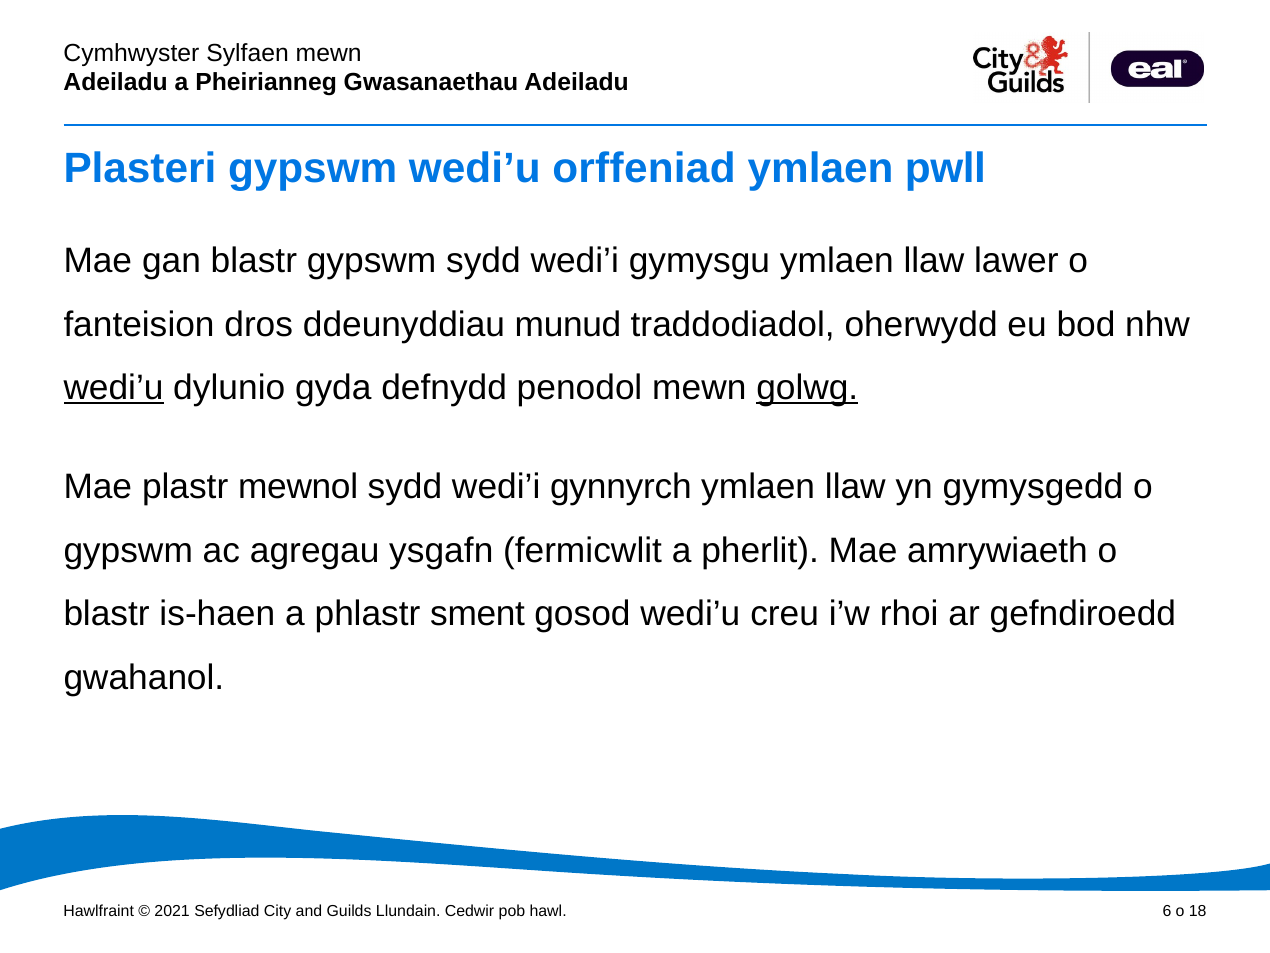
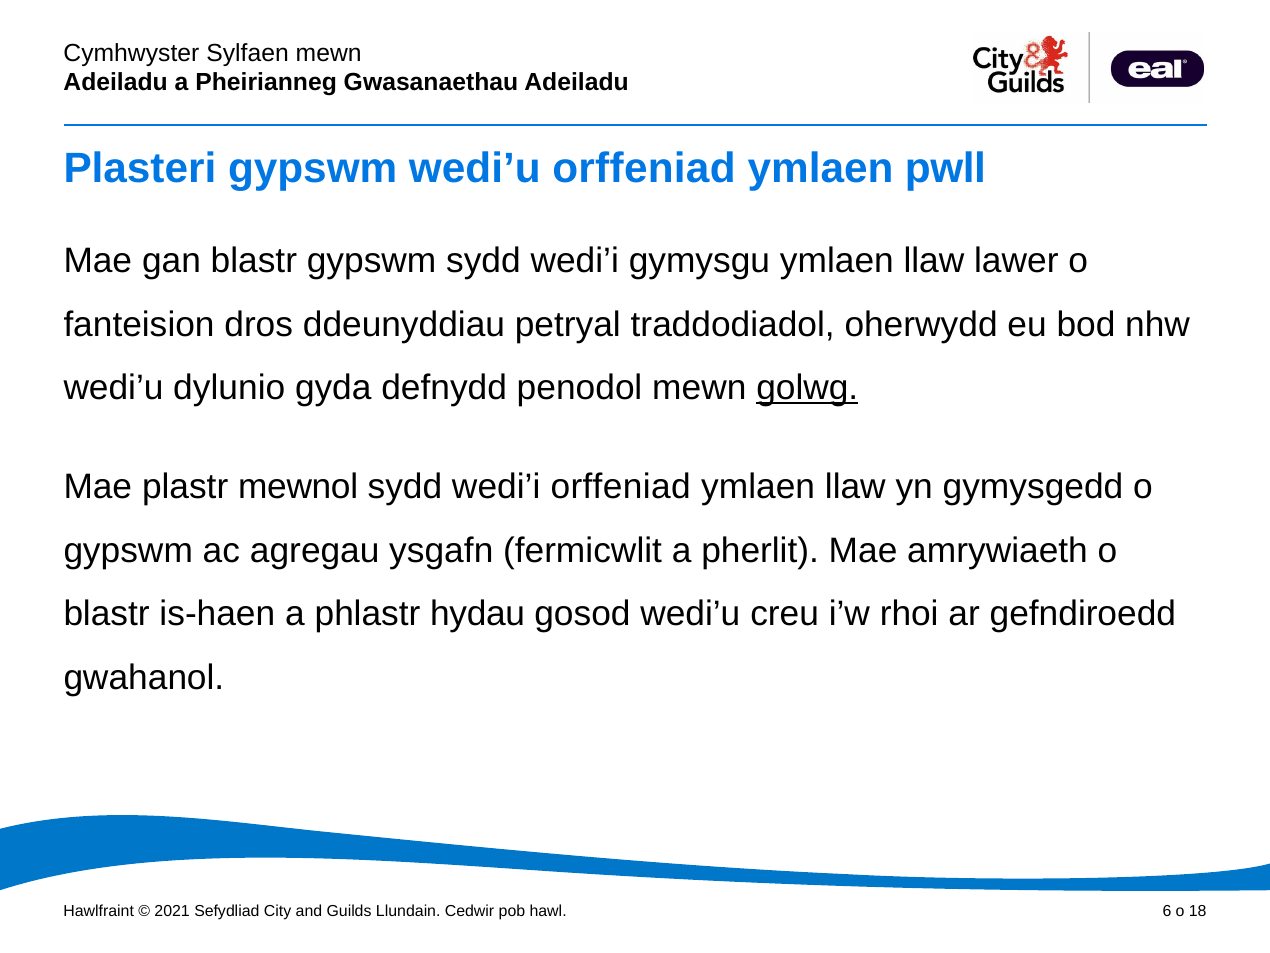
munud: munud -> petryal
wedi’u at (114, 388) underline: present -> none
wedi’i gynnyrch: gynnyrch -> orffeniad
sment: sment -> hydau
